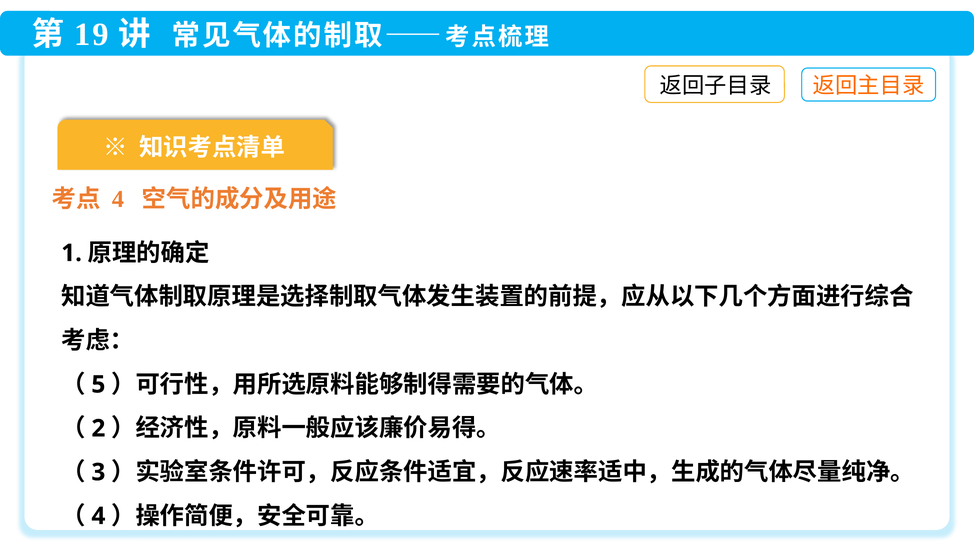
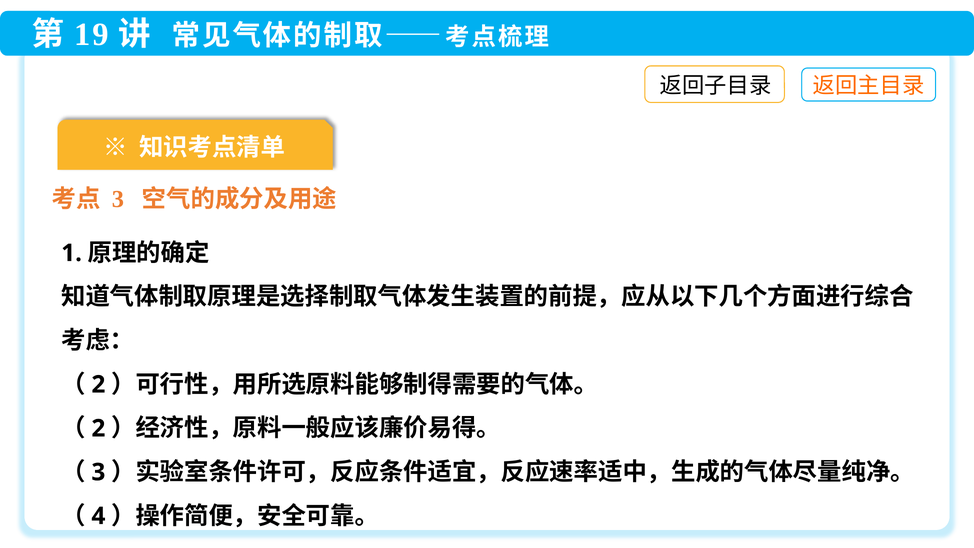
4 at (118, 199): 4 -> 3
5 at (98, 384): 5 -> 2
